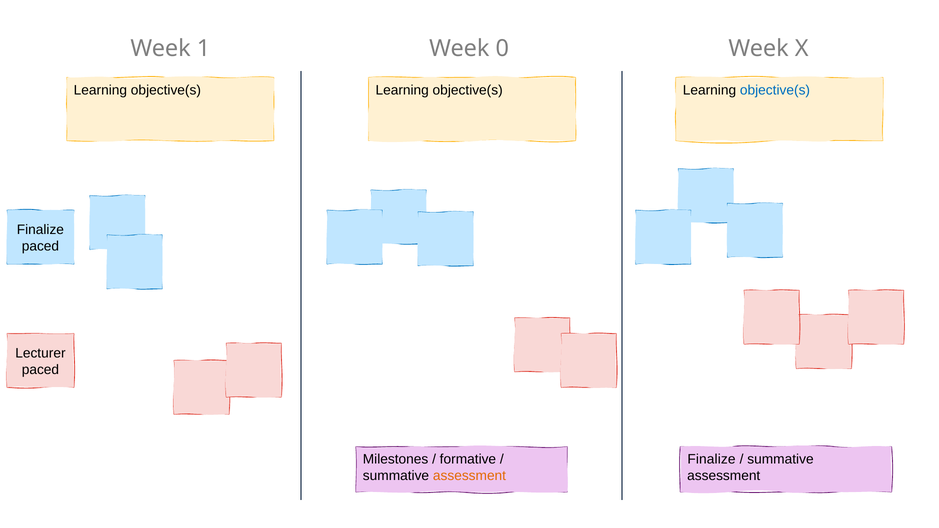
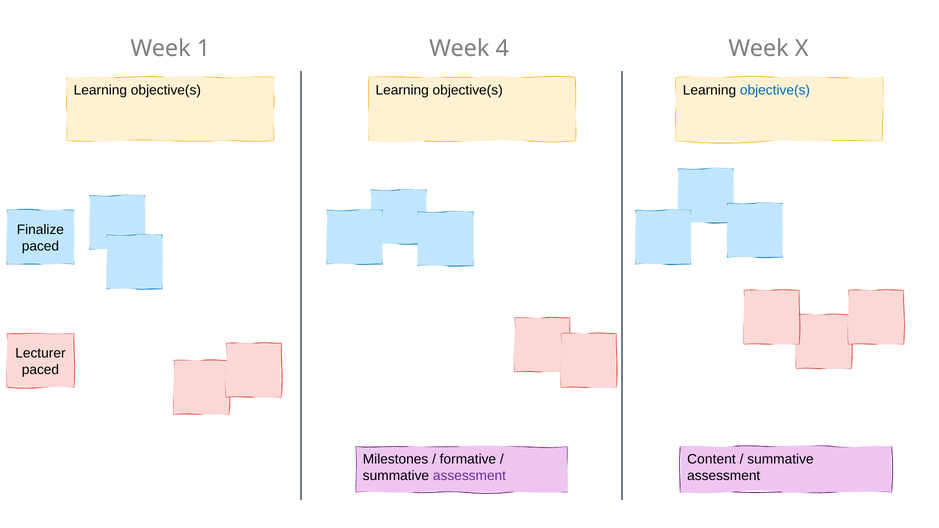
0: 0 -> 4
Finalize at (711, 459): Finalize -> Content
assessment at (469, 476) colour: orange -> purple
